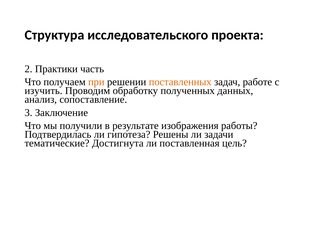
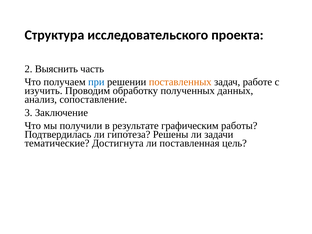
Практики: Практики -> Выяснить
при colour: orange -> blue
изображения: изображения -> графическим
